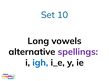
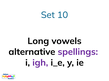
igh colour: blue -> purple
